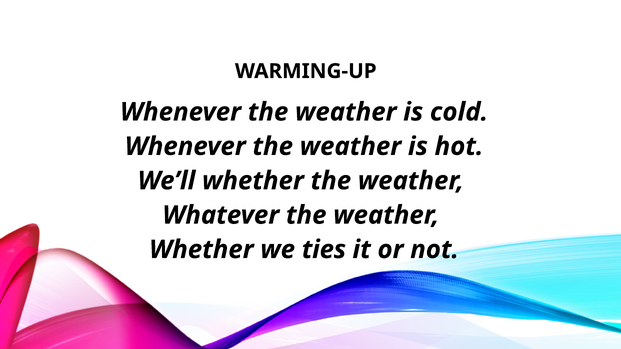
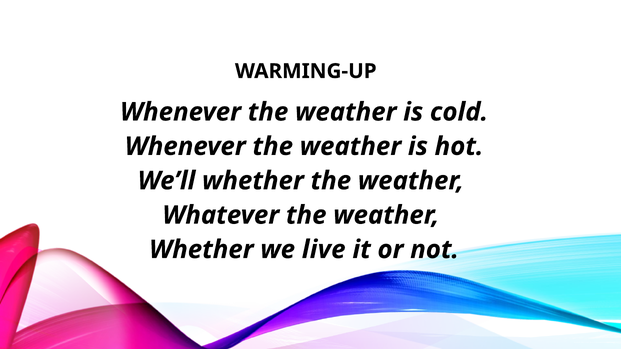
ties: ties -> live
